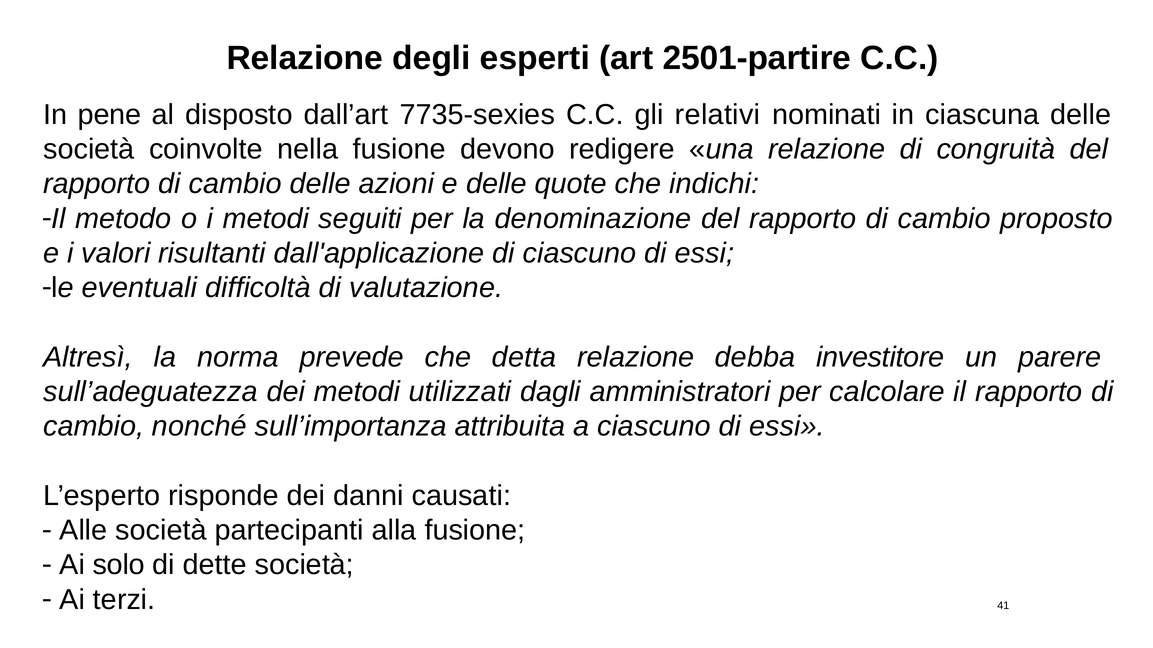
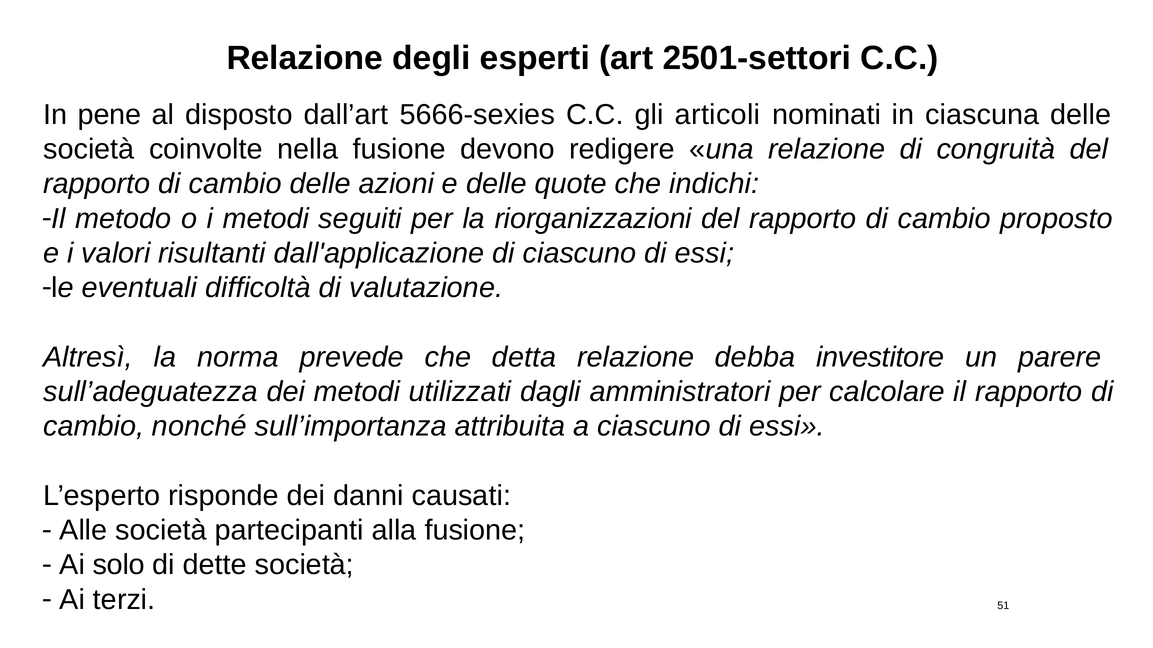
2501-partire: 2501-partire -> 2501-settori
7735-sexies: 7735-sexies -> 5666-sexies
relativi: relativi -> articoli
denominazione: denominazione -> riorganizzazioni
41: 41 -> 51
